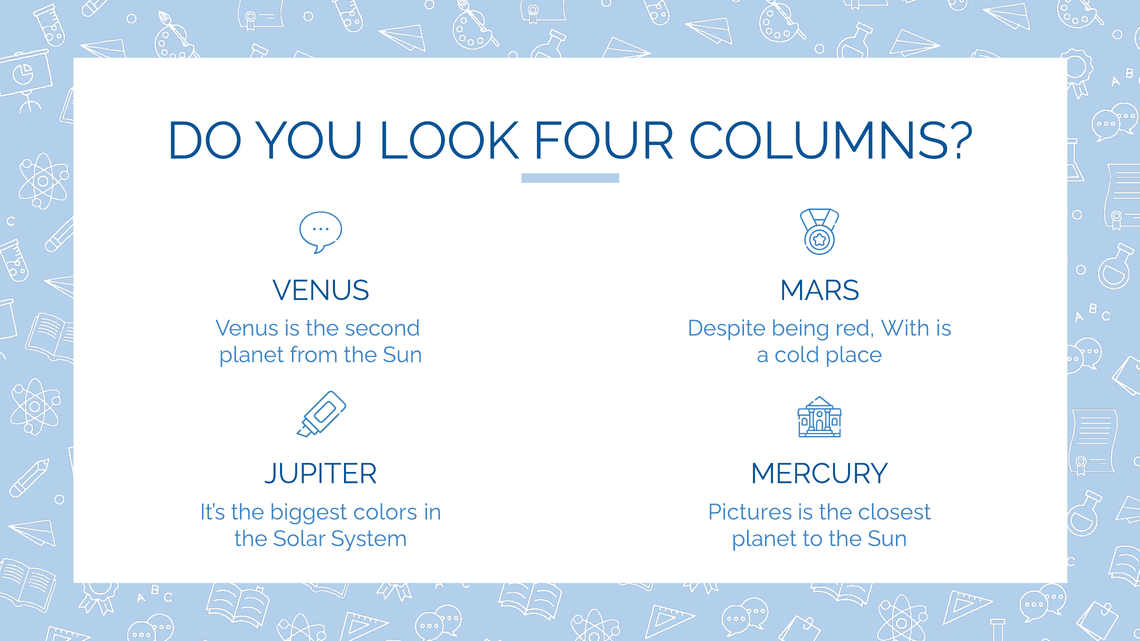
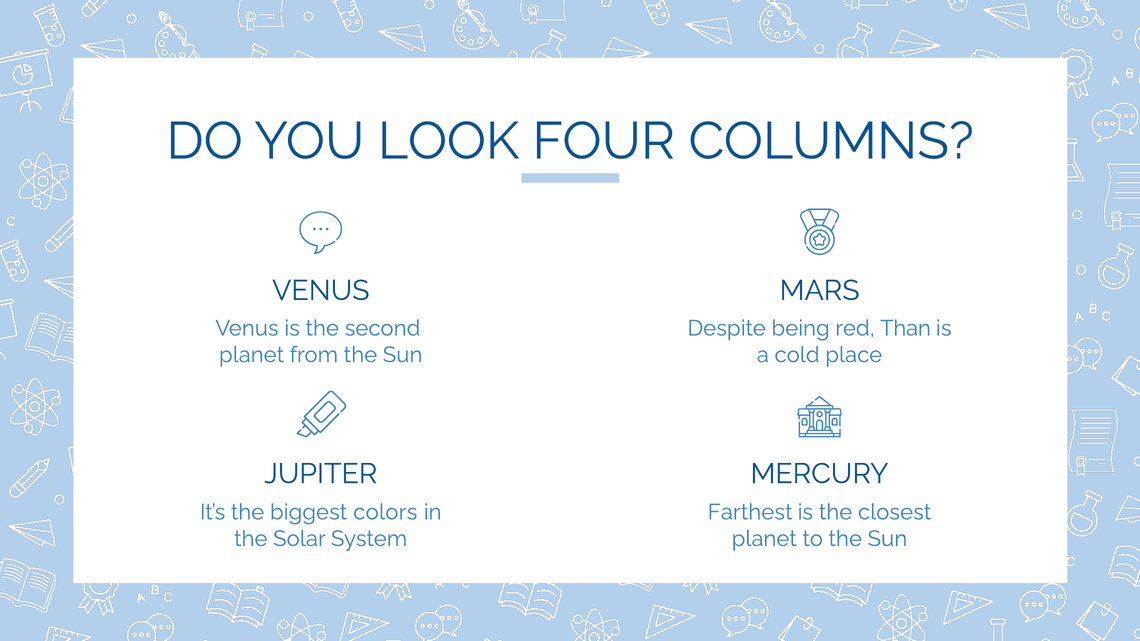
With: With -> Than
Pictures: Pictures -> Farthest
